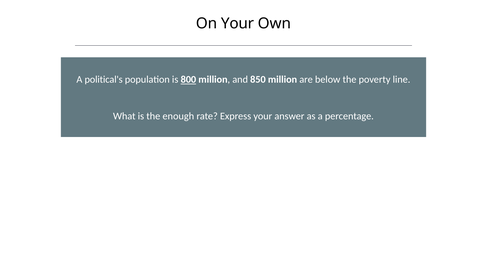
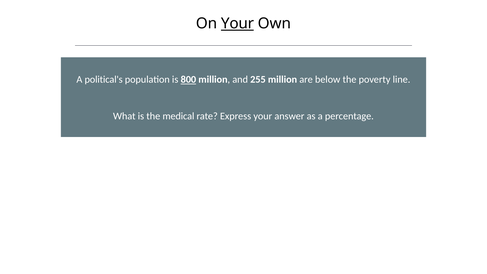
Your at (238, 24) underline: none -> present
850: 850 -> 255
enough: enough -> medical
